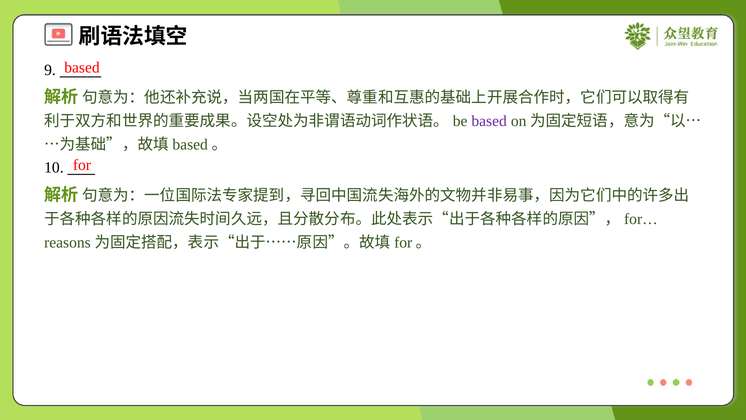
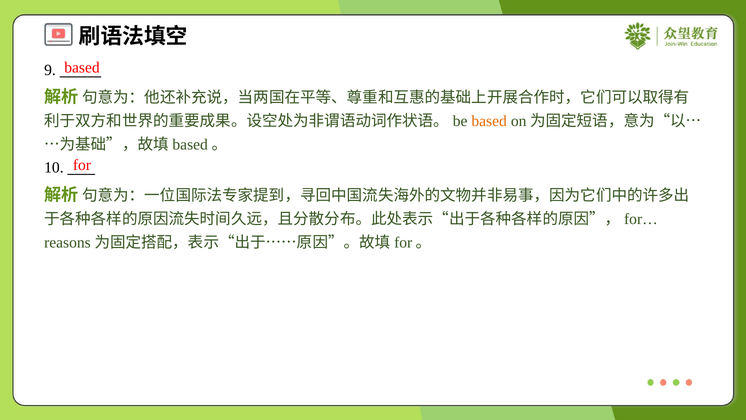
based at (489, 121) colour: purple -> orange
